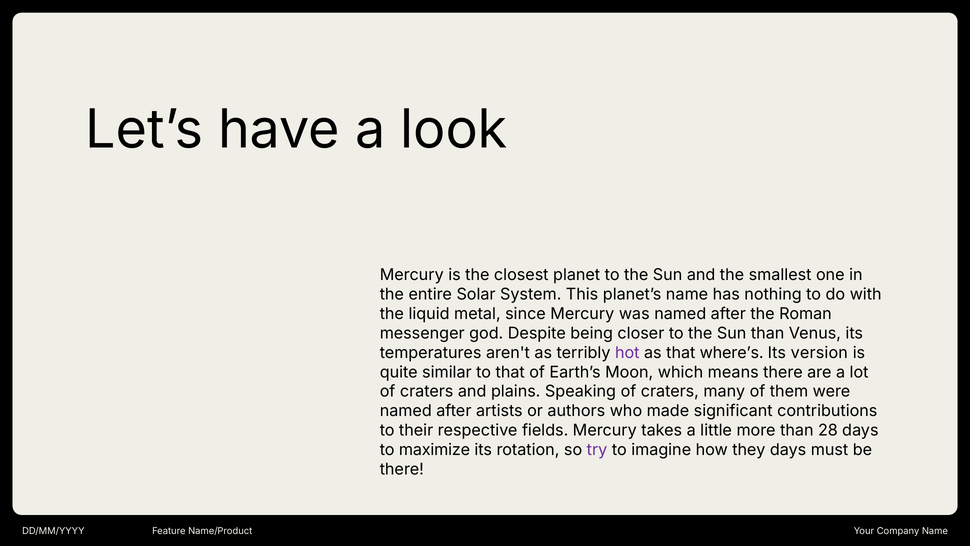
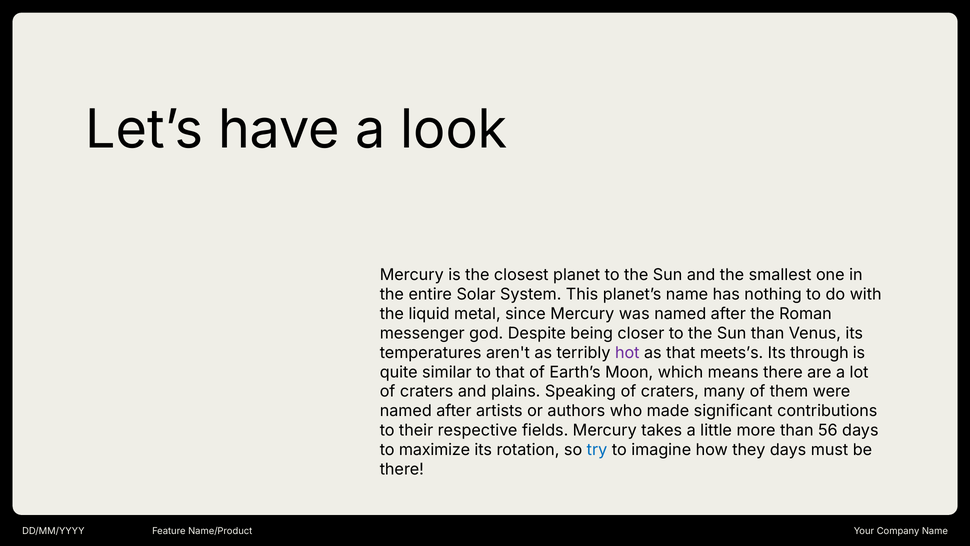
where’s: where’s -> meets’s
version: version -> through
28: 28 -> 56
try colour: purple -> blue
